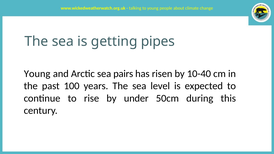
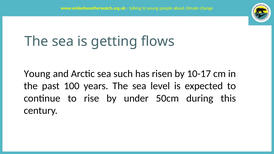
pipes: pipes -> flows
pairs: pairs -> such
10-40: 10-40 -> 10-17
